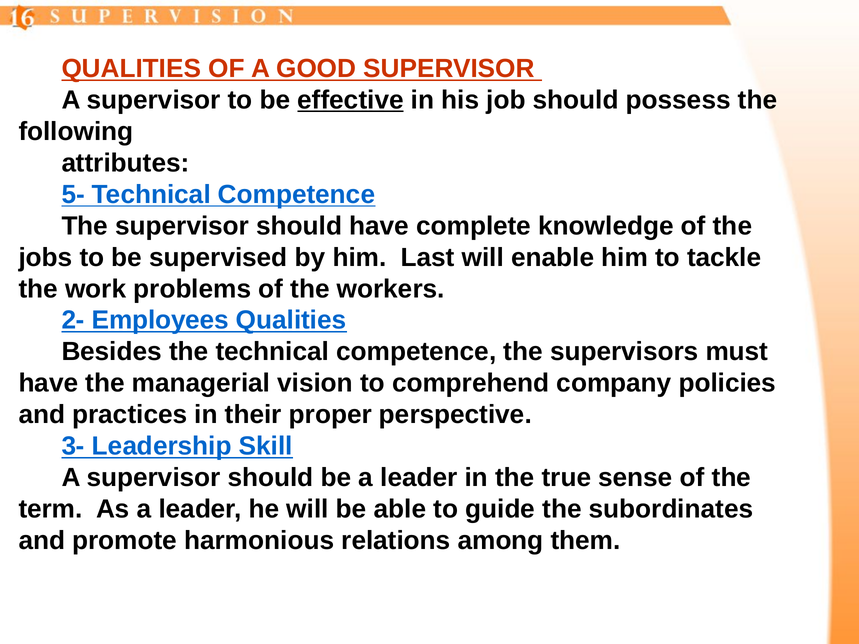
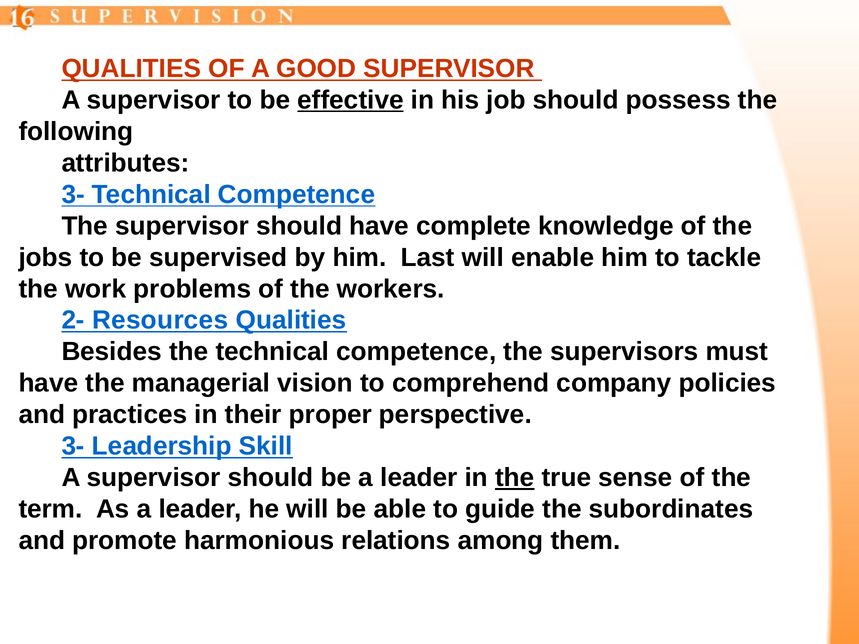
5- at (73, 195): 5- -> 3-
Employees: Employees -> Resources
the at (515, 478) underline: none -> present
